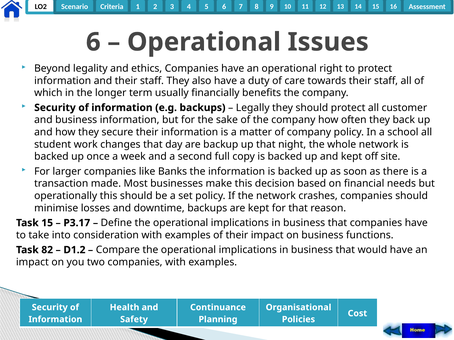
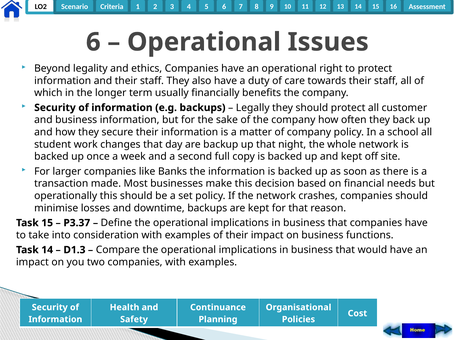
P3.17: P3.17 -> P3.37
Task 82: 82 -> 14
D1.2: D1.2 -> D1.3
